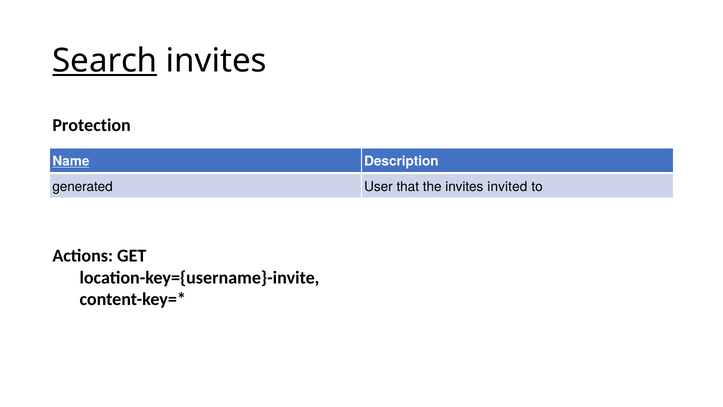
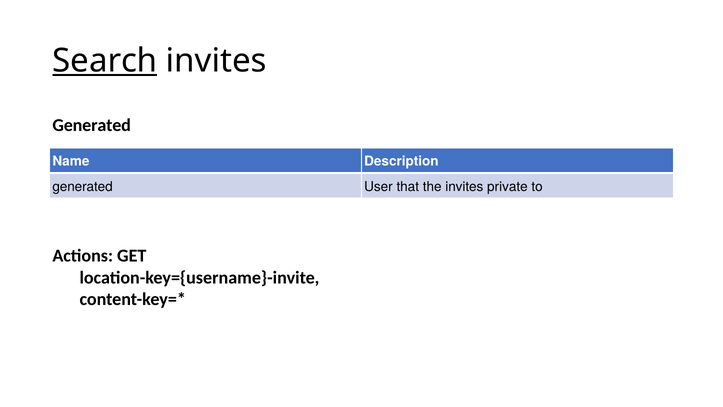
Protection at (92, 125): Protection -> Generated
Name underline: present -> none
invited: invited -> private
